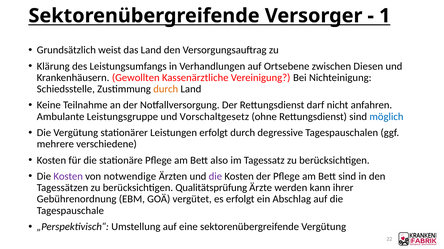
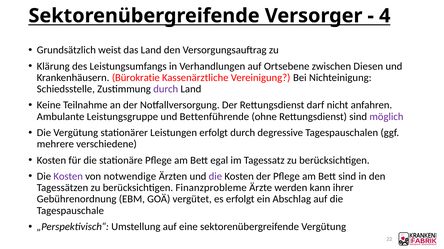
1: 1 -> 4
Gewollten: Gewollten -> Bürokratie
durch at (166, 89) colour: orange -> purple
Vorschaltgesetz: Vorschaltgesetz -> Bettenführende
möglich colour: blue -> purple
also: also -> egal
Qualitätsprüfung: Qualitätsprüfung -> Finanzprobleme
